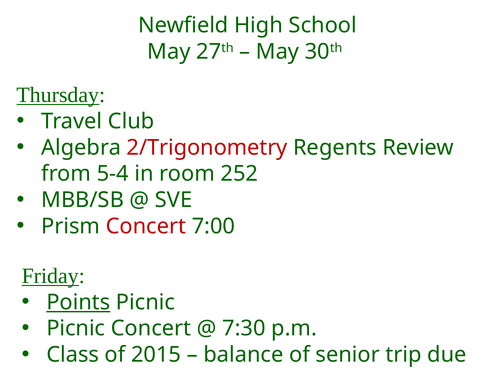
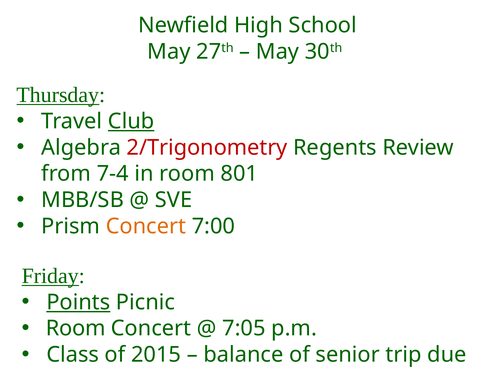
Club underline: none -> present
5-4: 5-4 -> 7-4
252: 252 -> 801
Concert at (146, 226) colour: red -> orange
Picnic at (76, 328): Picnic -> Room
7:30: 7:30 -> 7:05
